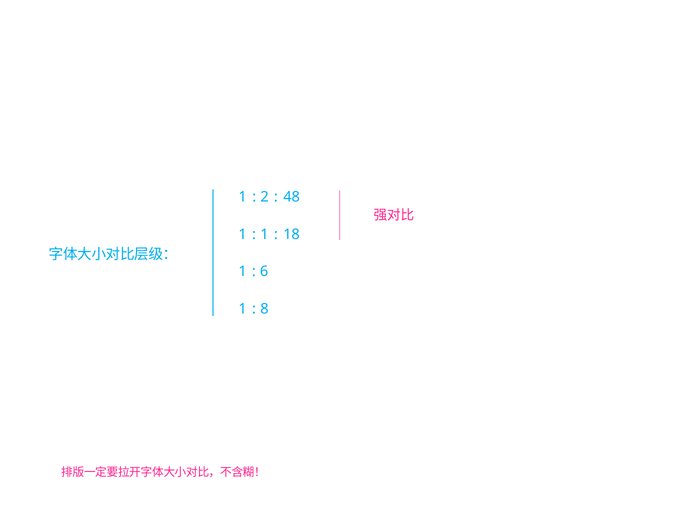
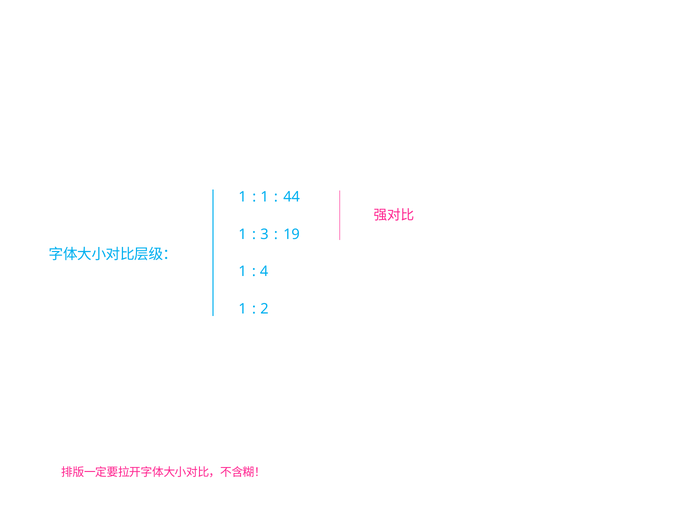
2 at (265, 197): 2 -> 1
48: 48 -> 44
1 at (264, 234): 1 -> 3
18: 18 -> 19
6: 6 -> 4
8: 8 -> 2
